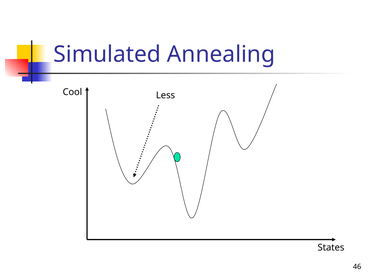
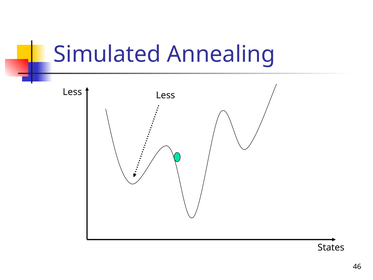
Cool at (72, 92): Cool -> Less
